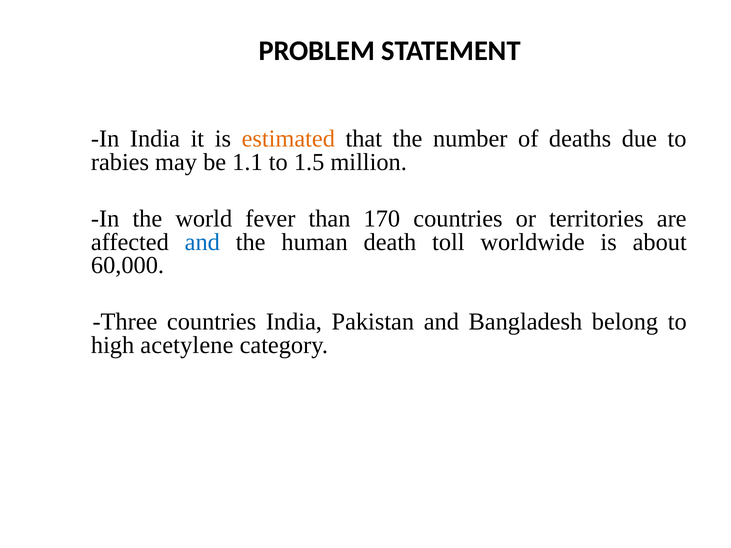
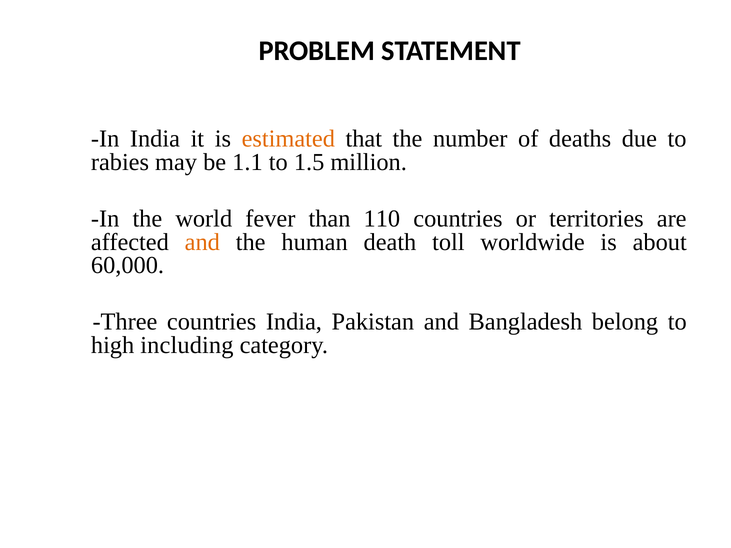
170: 170 -> 110
and at (202, 242) colour: blue -> orange
acetylene: acetylene -> including
